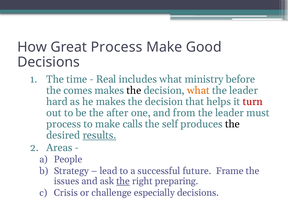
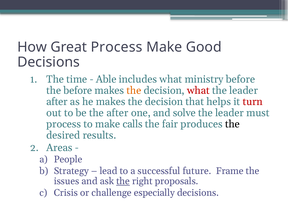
Real: Real -> Able
the comes: comes -> before
the at (134, 90) colour: black -> orange
what at (198, 90) colour: orange -> red
hard at (57, 102): hard -> after
from: from -> solve
self: self -> fair
results underline: present -> none
preparing: preparing -> proposals
